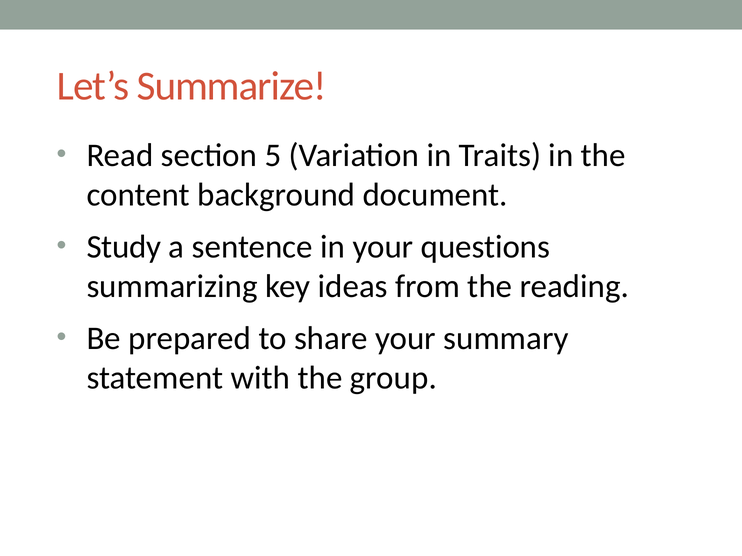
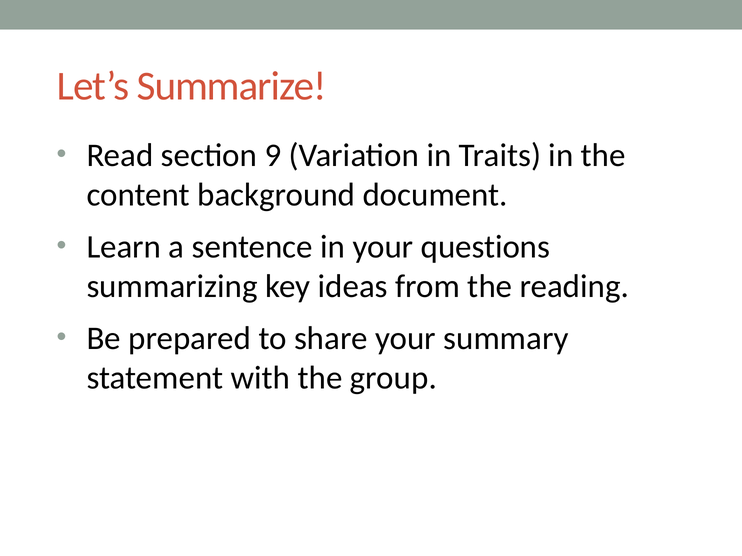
5: 5 -> 9
Study: Study -> Learn
